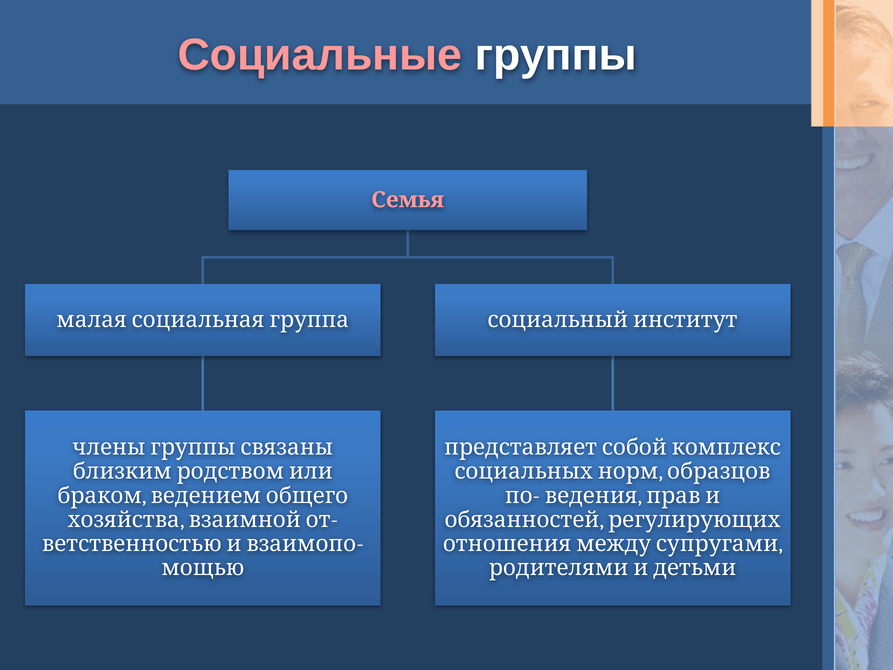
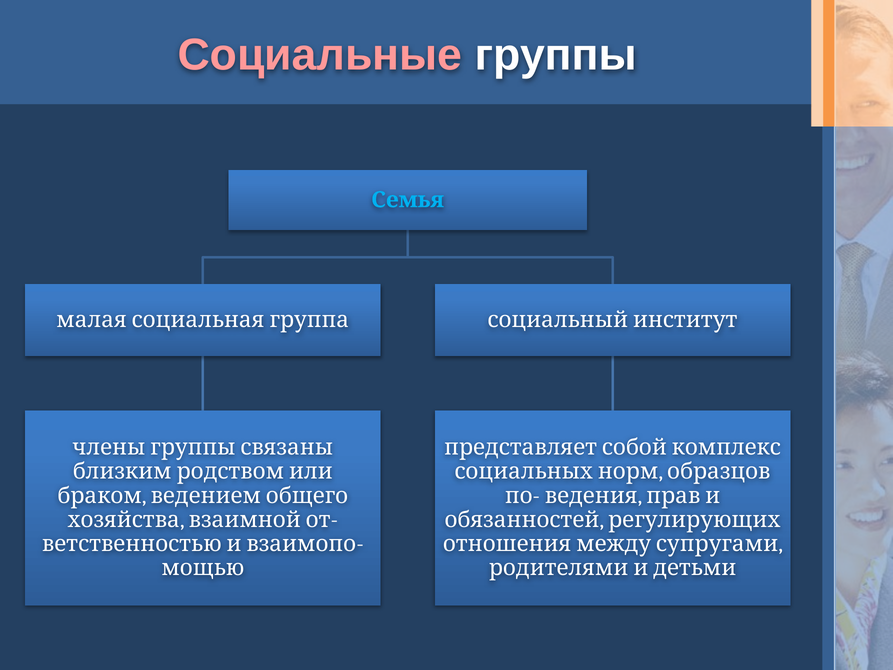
Семья colour: pink -> light blue
